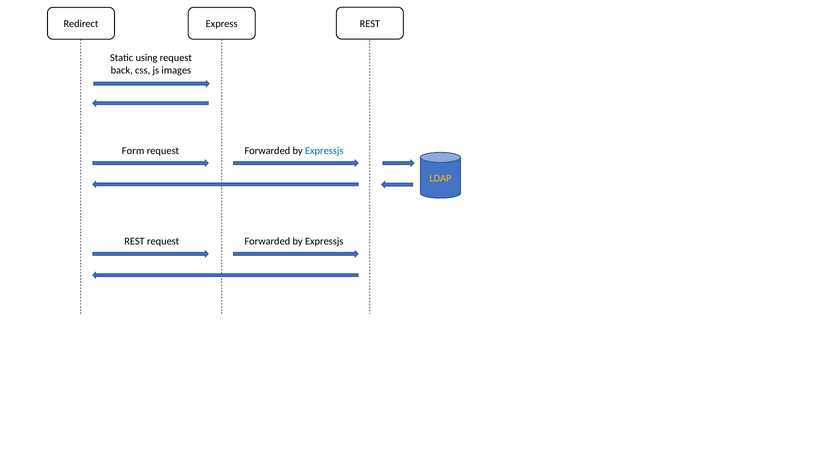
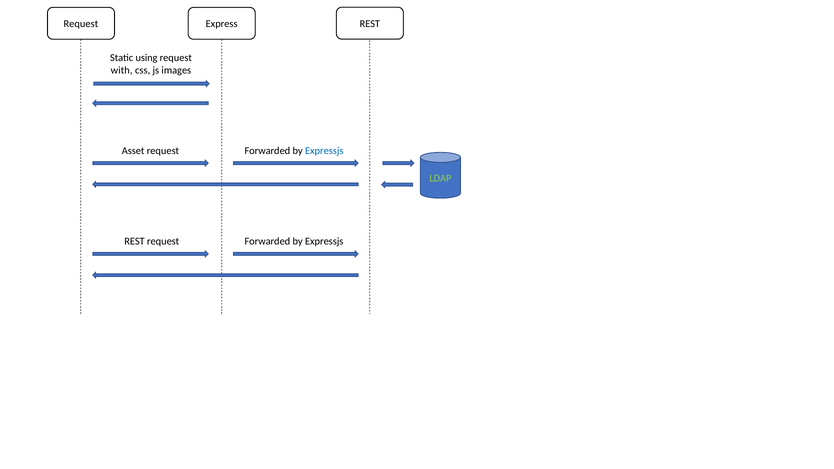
Redirect at (81, 24): Redirect -> Request
back: back -> with
Form: Form -> Asset
LDAP colour: yellow -> light green
